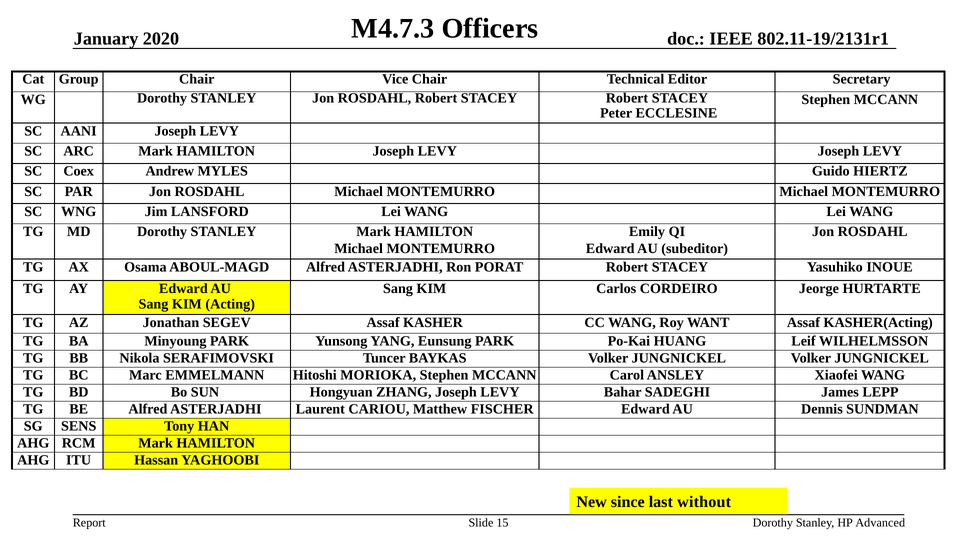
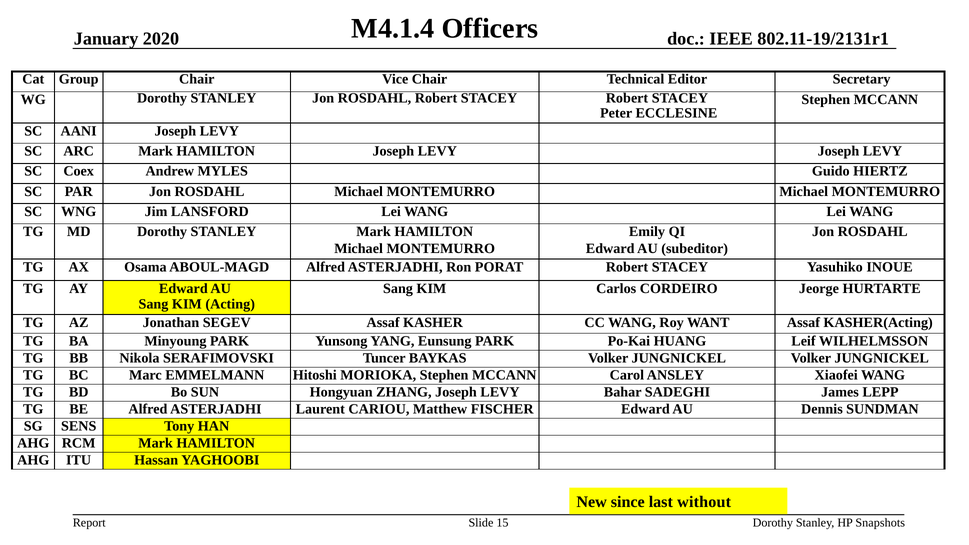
M4.7.3: M4.7.3 -> M4.1.4
Advanced: Advanced -> Snapshots
